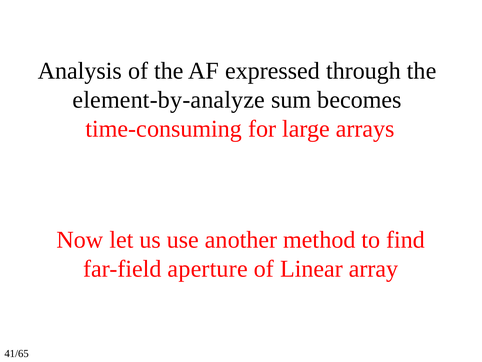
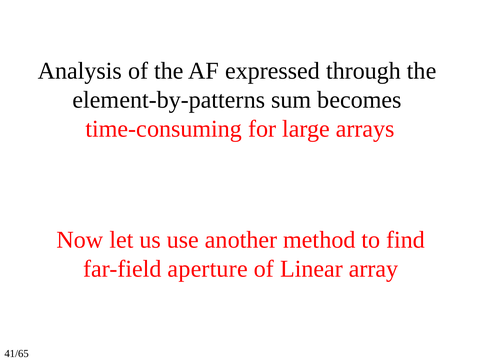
element-by-analyze: element-by-analyze -> element-by-patterns
